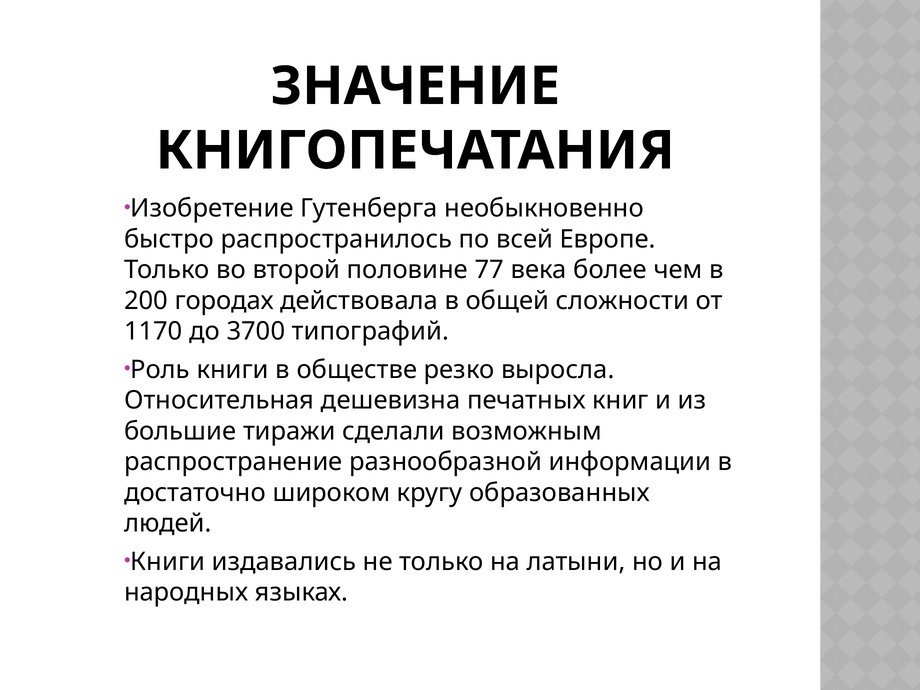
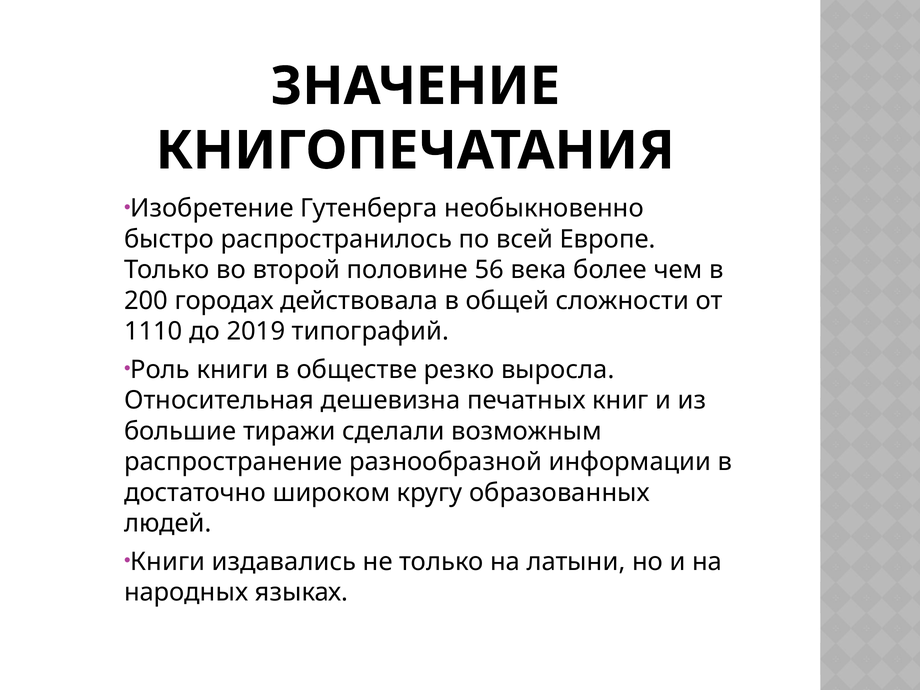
77: 77 -> 56
1170: 1170 -> 1110
3700: 3700 -> 2019
